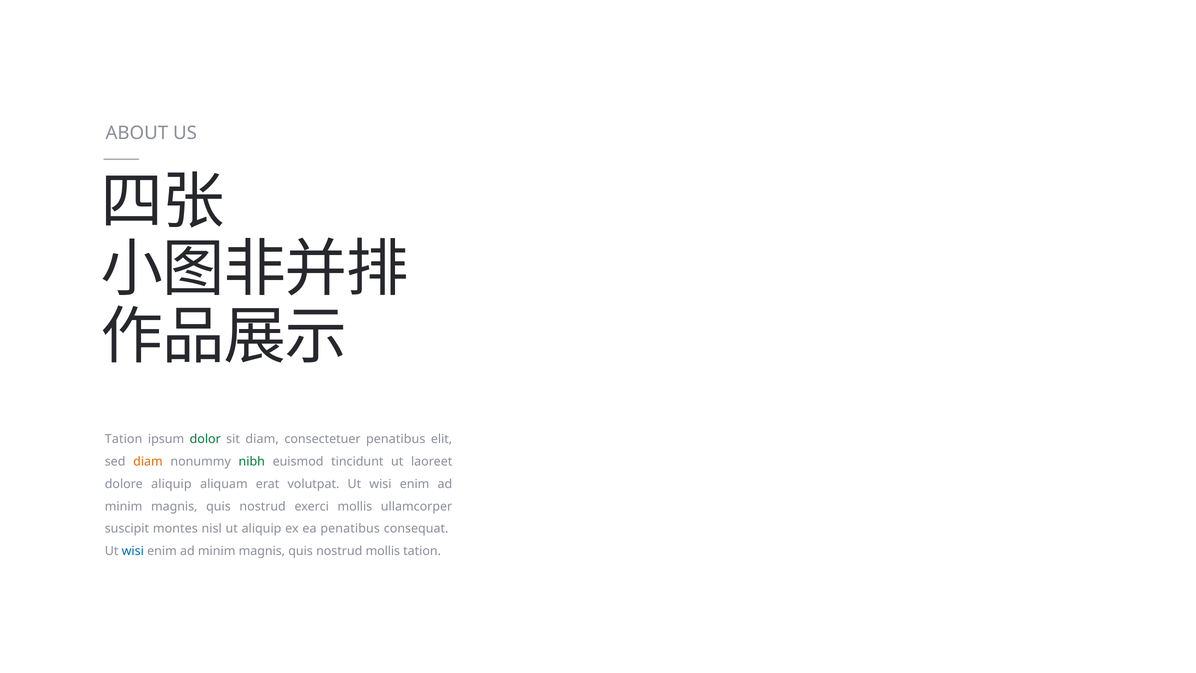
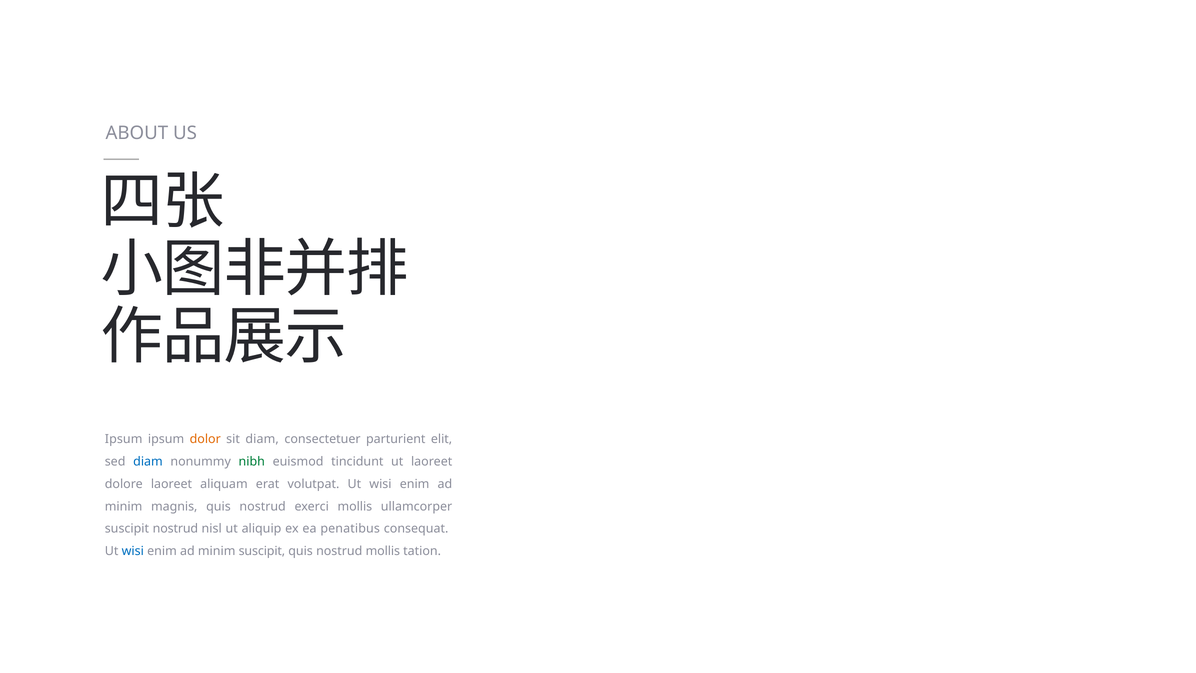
Tation at (124, 439): Tation -> Ipsum
dolor colour: green -> orange
consectetuer penatibus: penatibus -> parturient
diam at (148, 461) colour: orange -> blue
dolore aliquip: aliquip -> laoreet
suscipit montes: montes -> nostrud
magnis at (262, 551): magnis -> suscipit
